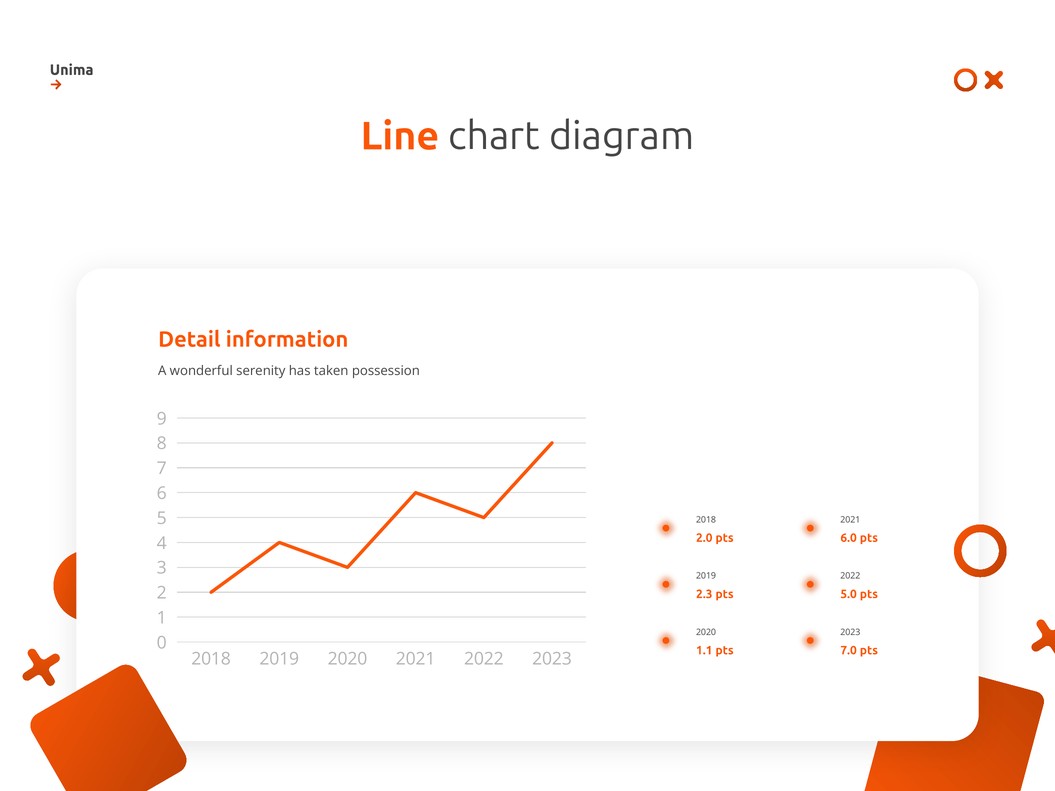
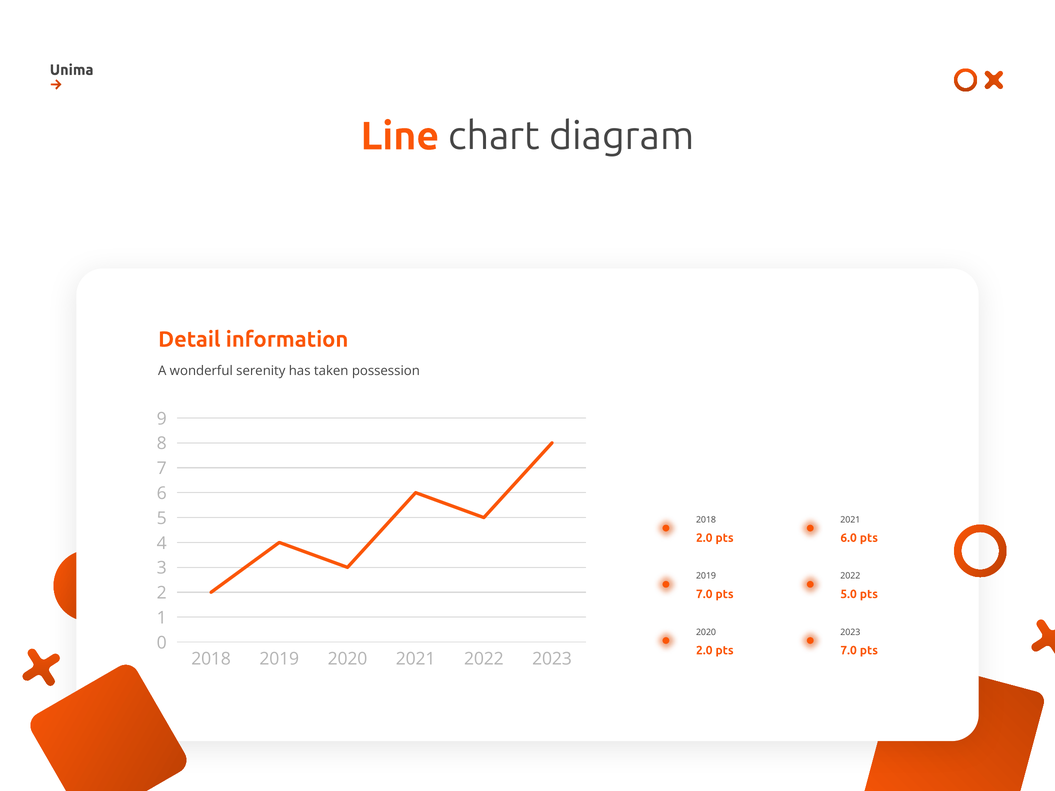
2.3 at (704, 594): 2.3 -> 7.0
1.1 at (704, 651): 1.1 -> 2.0
